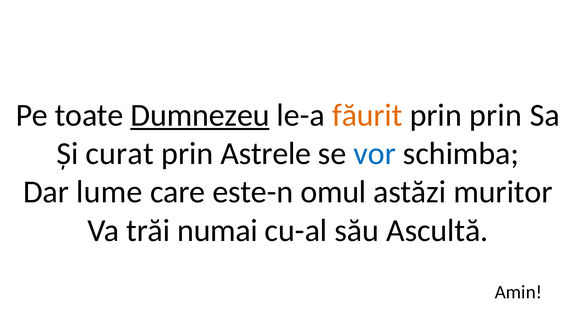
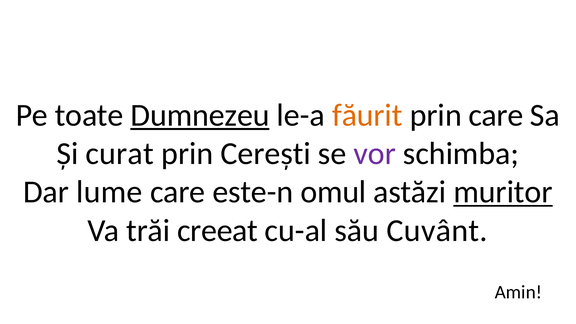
prin prin: prin -> care
Astrele: Astrele -> Cerești
vor colour: blue -> purple
muritor underline: none -> present
numai: numai -> creeat
Ascultă: Ascultă -> Cuvânt
